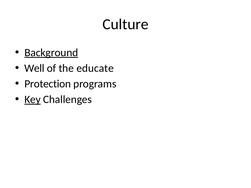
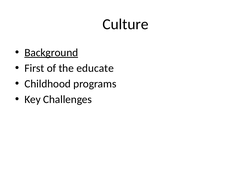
Well: Well -> First
Protection: Protection -> Childhood
Key underline: present -> none
